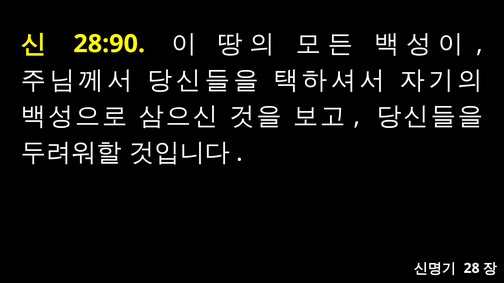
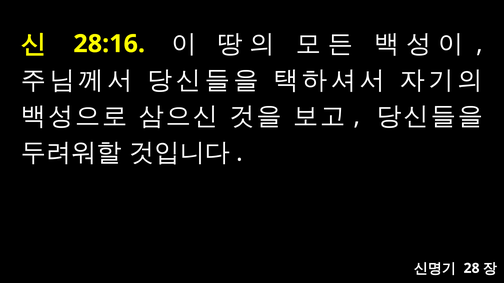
28:90: 28:90 -> 28:16
